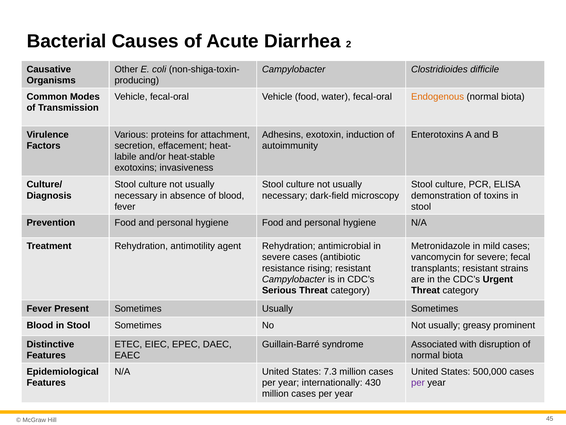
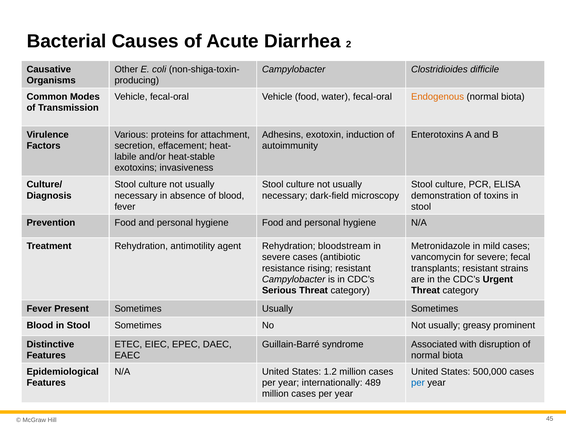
antimicrobial: antimicrobial -> bloodstream
7.3: 7.3 -> 1.2
430: 430 -> 489
per at (418, 382) colour: purple -> blue
